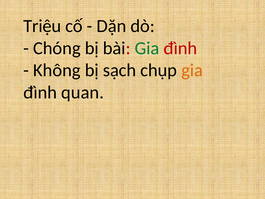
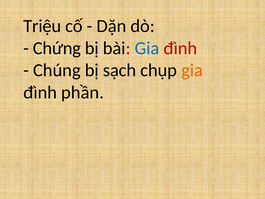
Chóng: Chóng -> Chứng
Gia at (147, 48) colour: green -> blue
Không: Không -> Chúng
quan: quan -> phần
